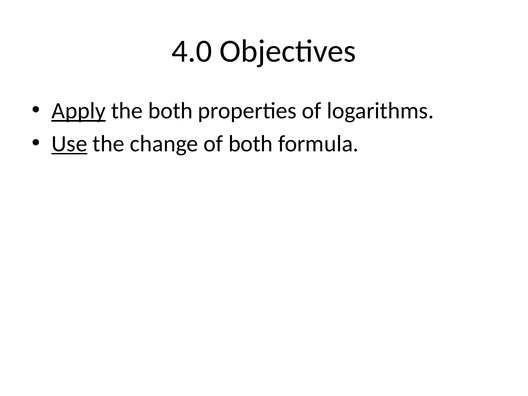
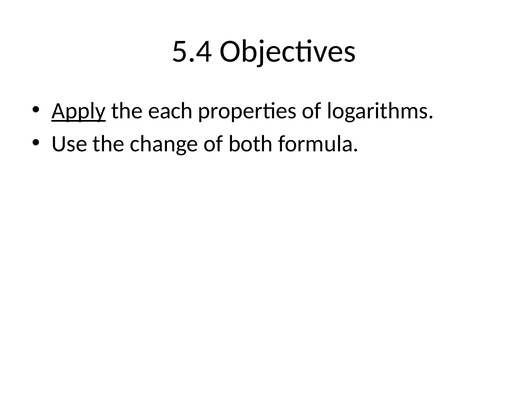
4.0: 4.0 -> 5.4
the both: both -> each
Use underline: present -> none
